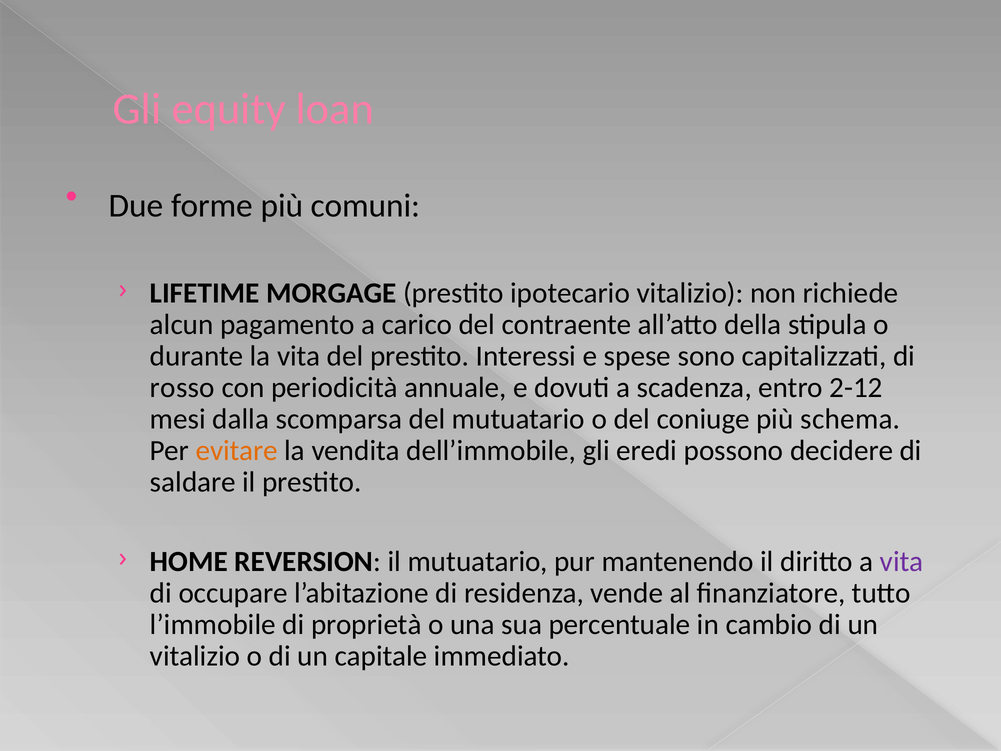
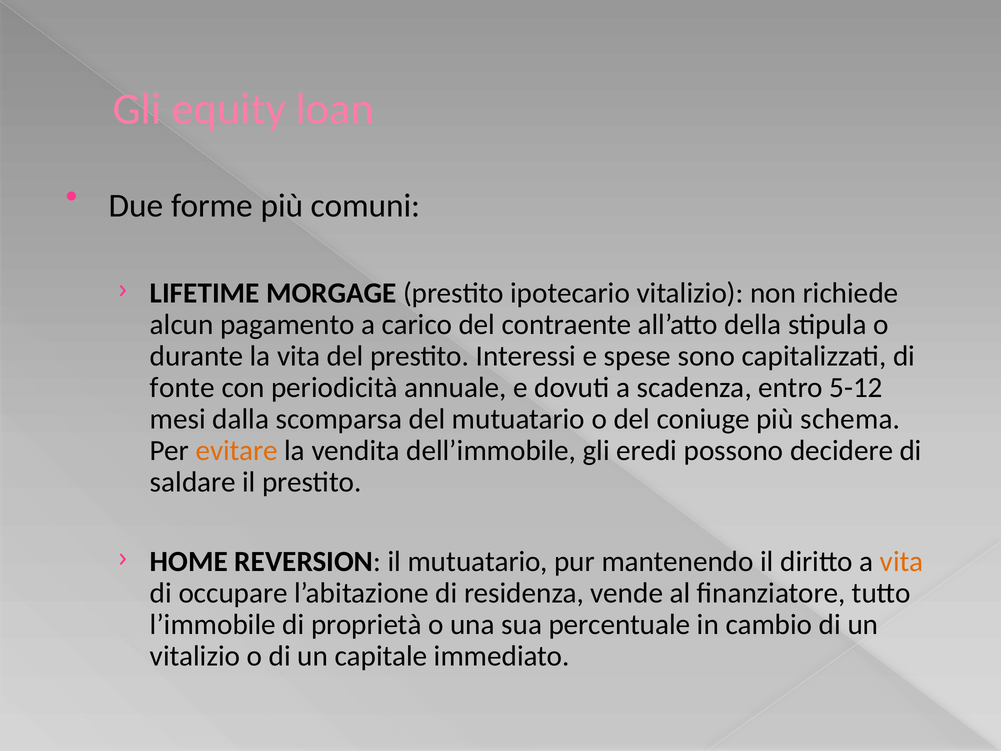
rosso: rosso -> fonte
2-12: 2-12 -> 5-12
vita at (902, 561) colour: purple -> orange
